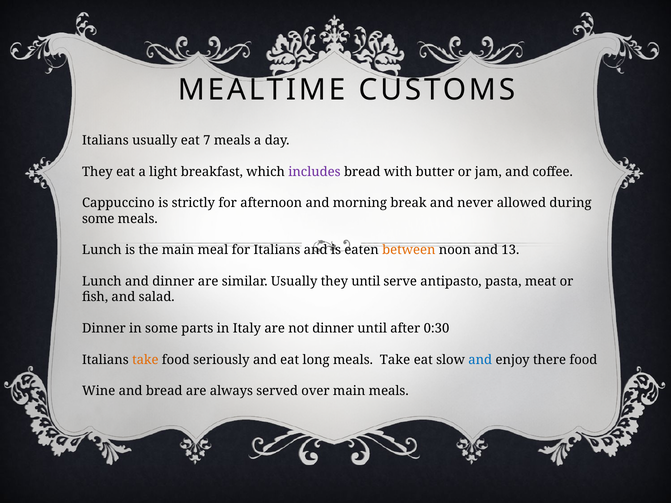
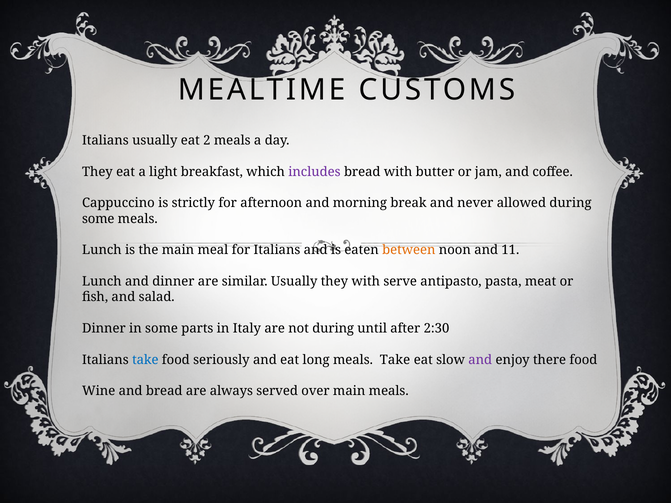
7: 7 -> 2
13: 13 -> 11
they until: until -> with
not dinner: dinner -> during
0:30: 0:30 -> 2:30
take at (145, 360) colour: orange -> blue
and at (480, 360) colour: blue -> purple
